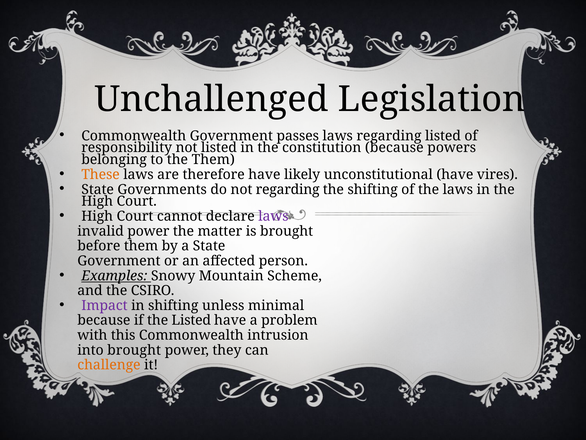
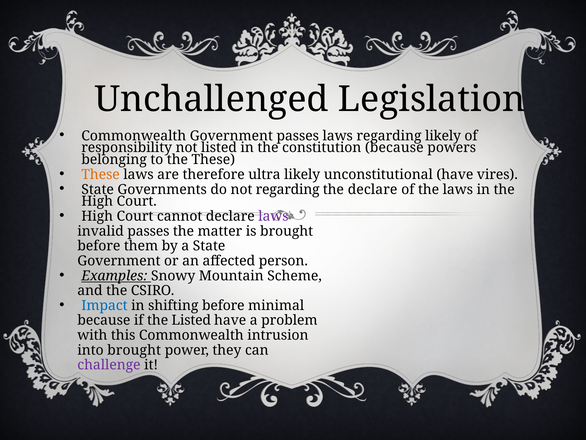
regarding listed: listed -> likely
the Them: Them -> These
therefore have: have -> ultra
the shifting: shifting -> declare
invalid power: power -> passes
Impact colour: purple -> blue
shifting unless: unless -> before
challenge colour: orange -> purple
